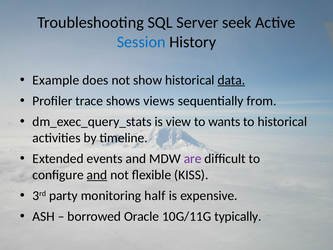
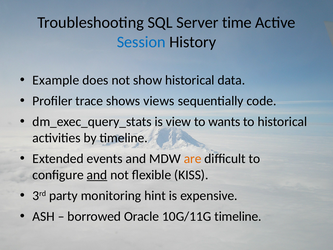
seek: seek -> time
data underline: present -> none
from: from -> code
are colour: purple -> orange
half: half -> hint
10G/11G typically: typically -> timeline
